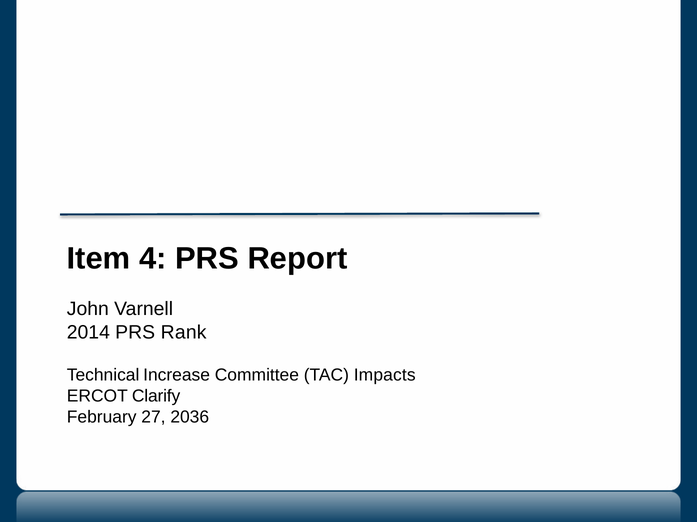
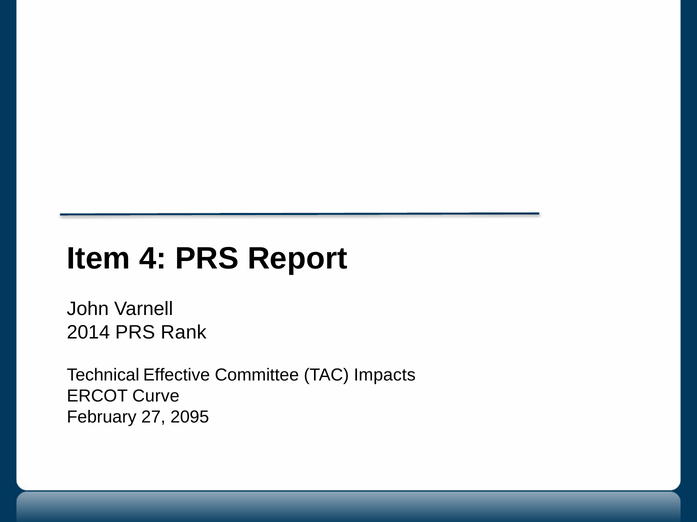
Increase: Increase -> Effective
Clarify: Clarify -> Curve
2036: 2036 -> 2095
